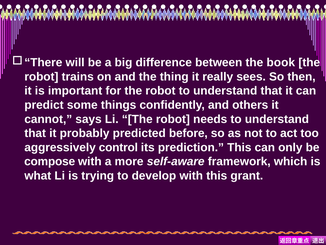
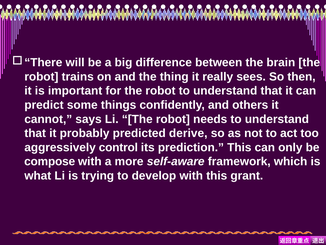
book: book -> brain
before: before -> derive
